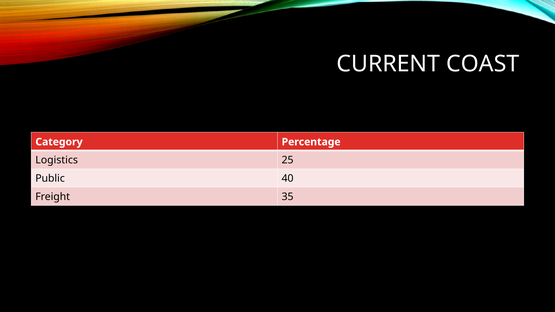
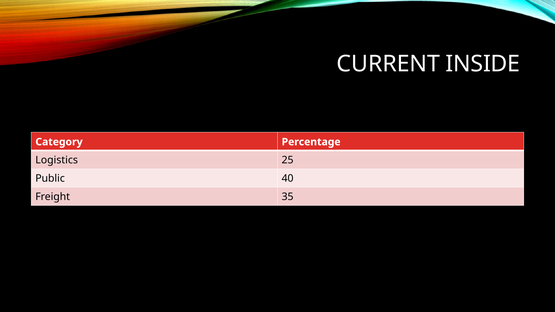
COAST: COAST -> INSIDE
